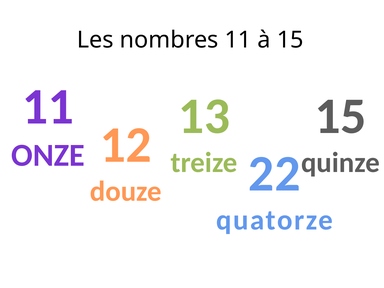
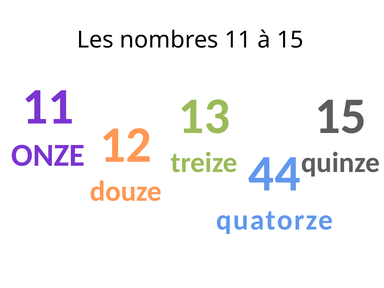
22: 22 -> 44
